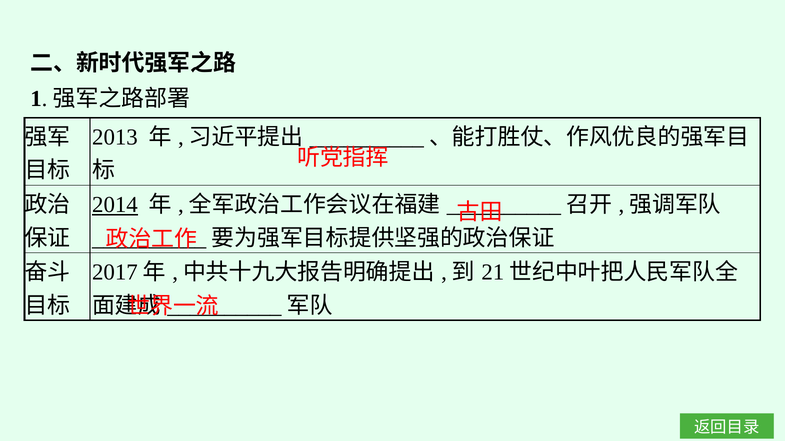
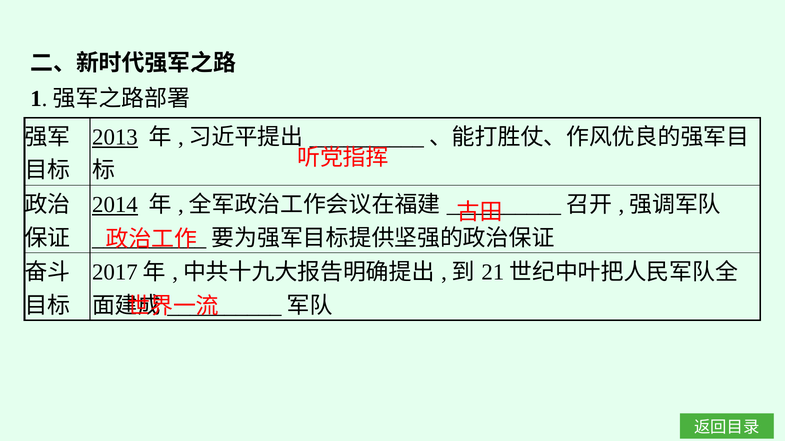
2013 underline: none -> present
